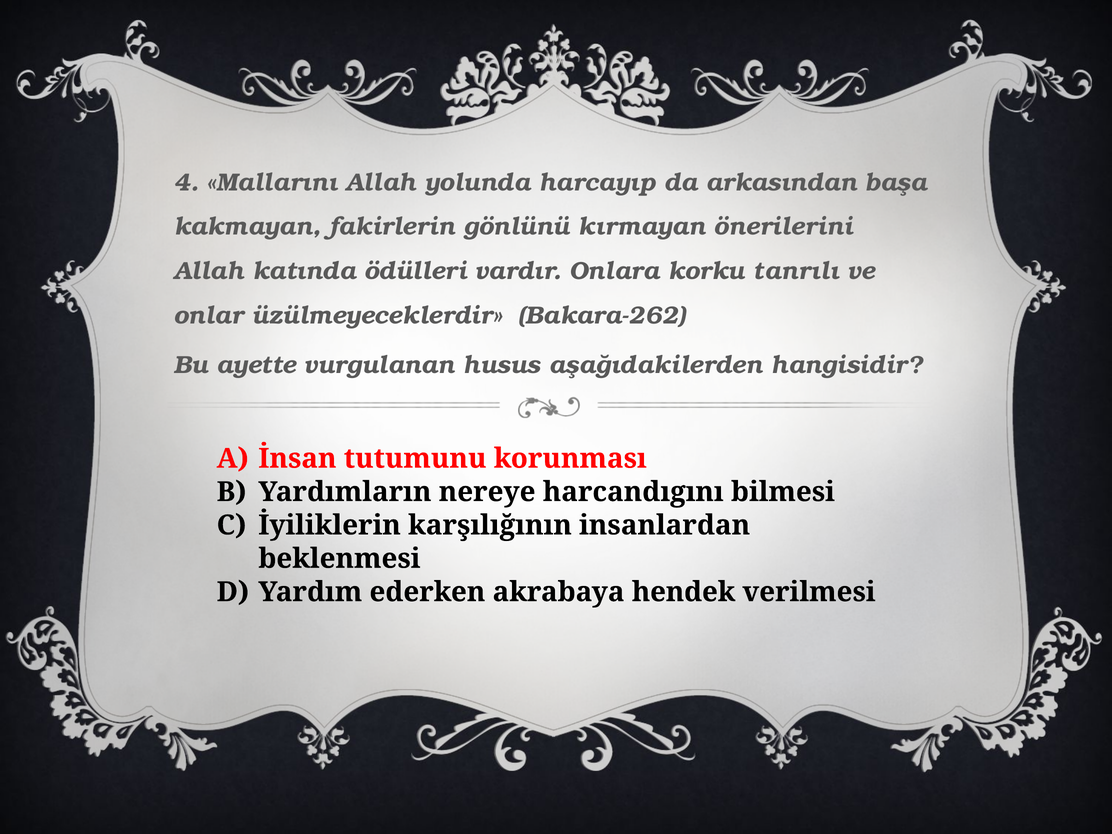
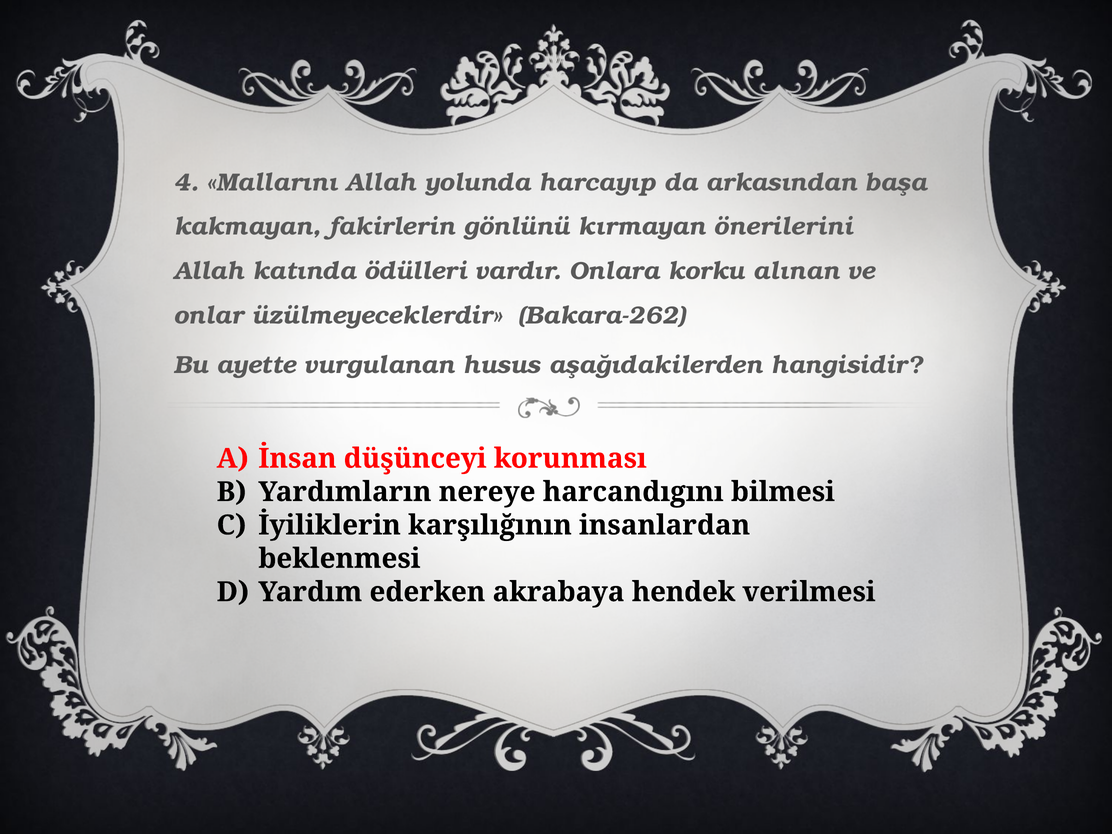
tanrılı: tanrılı -> alınan
tutumunu: tutumunu -> düşünceyi
